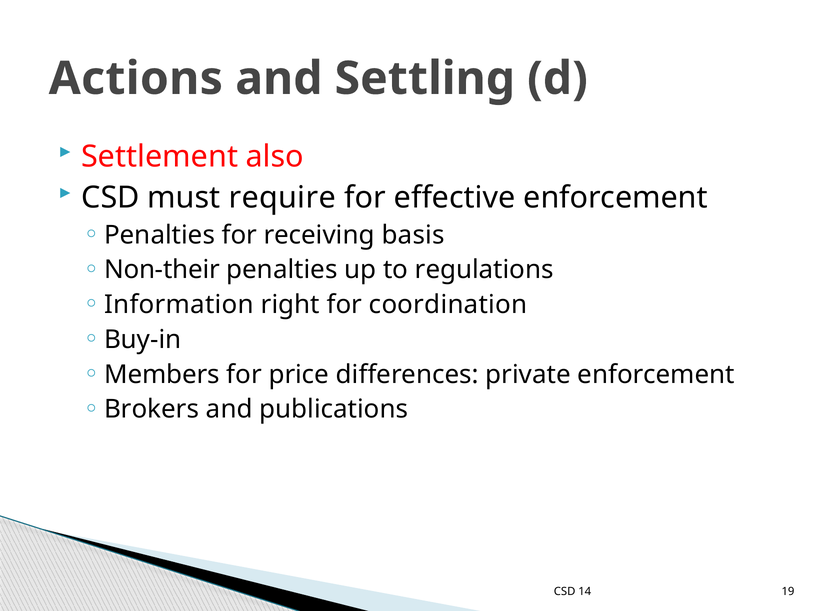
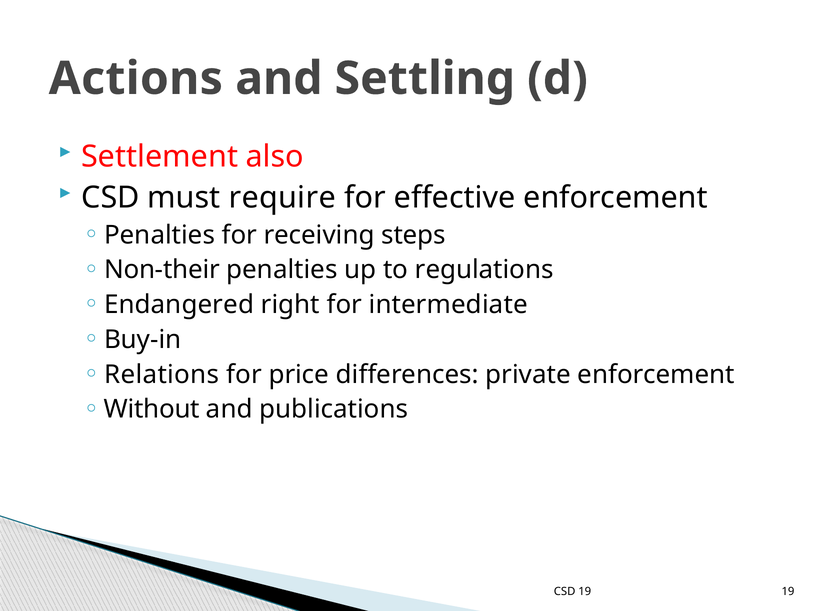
basis: basis -> steps
Information: Information -> Endangered
coordination: coordination -> intermediate
Members: Members -> Relations
Brokers: Brokers -> Without
CSD 14: 14 -> 19
